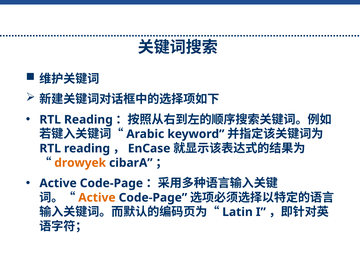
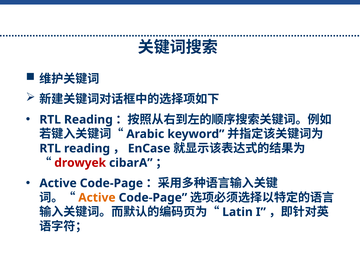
drowyek colour: orange -> red
